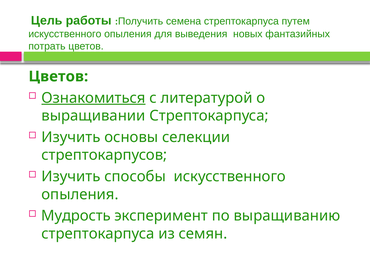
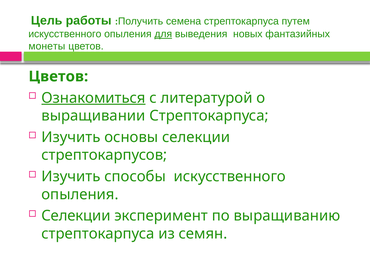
для underline: none -> present
потрать: потрать -> монеты
Мудрость at (76, 216): Мудрость -> Селекции
